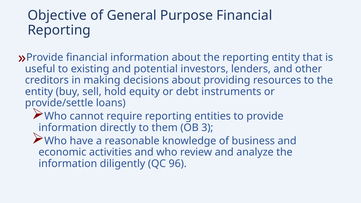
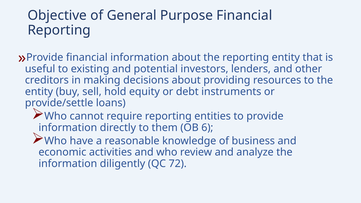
3: 3 -> 6
96: 96 -> 72
